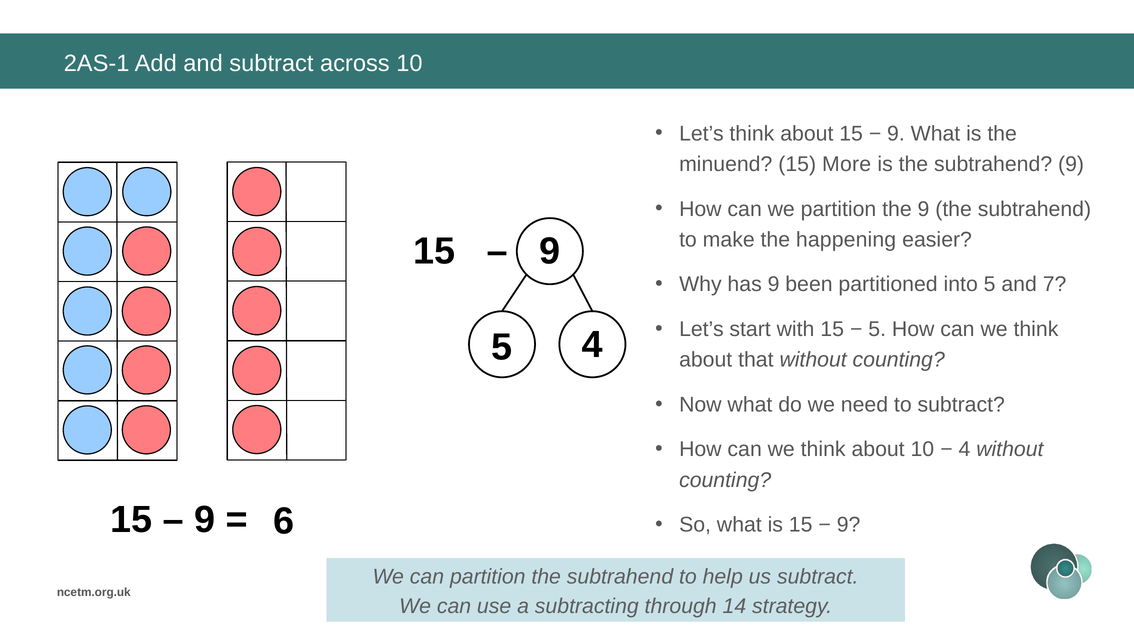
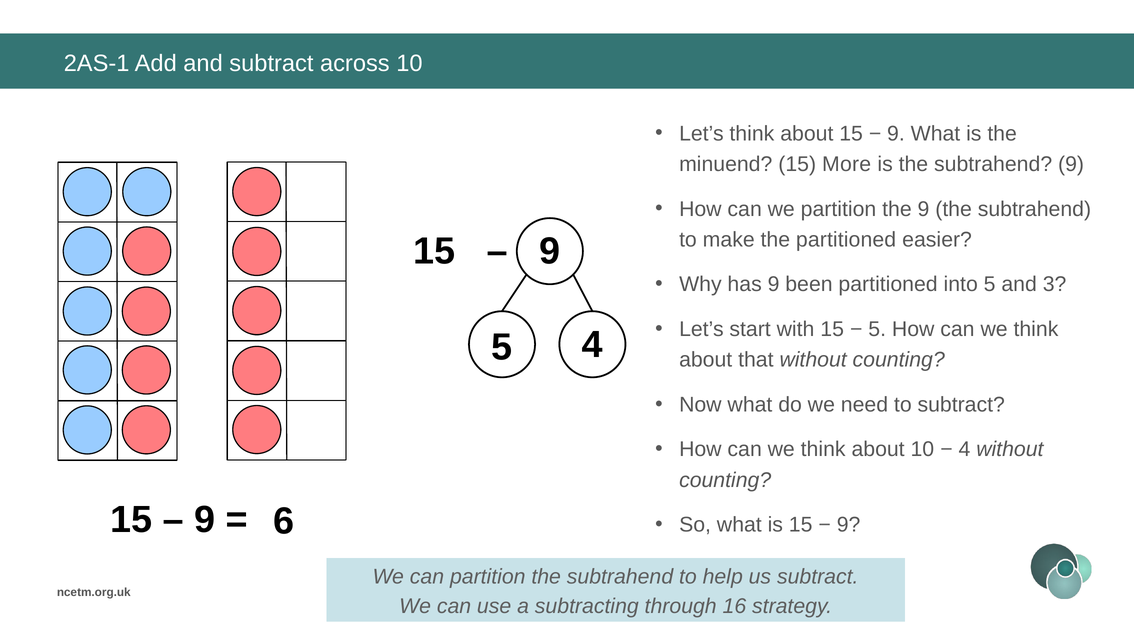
the happening: happening -> partitioned
7: 7 -> 3
14: 14 -> 16
